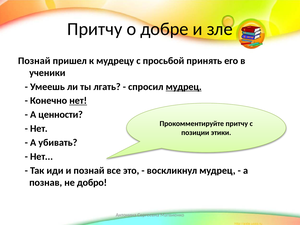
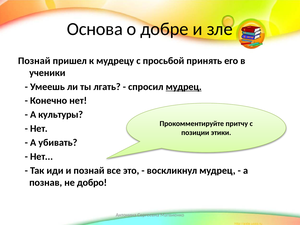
Притчу at (95, 29): Притчу -> Основа
нет at (78, 101) underline: present -> none
ценности: ценности -> культуры
